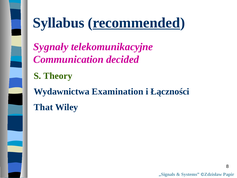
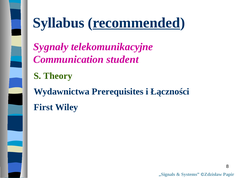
decided: decided -> student
Examination: Examination -> Prerequisites
That: That -> First
